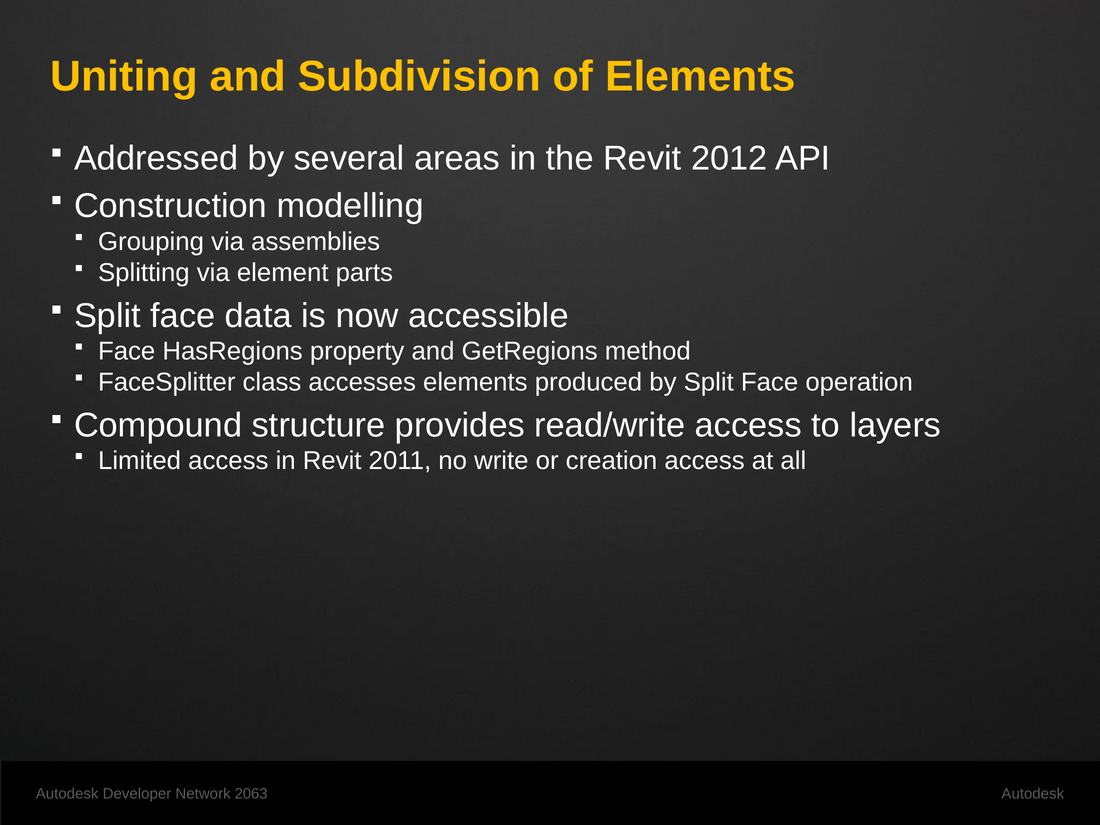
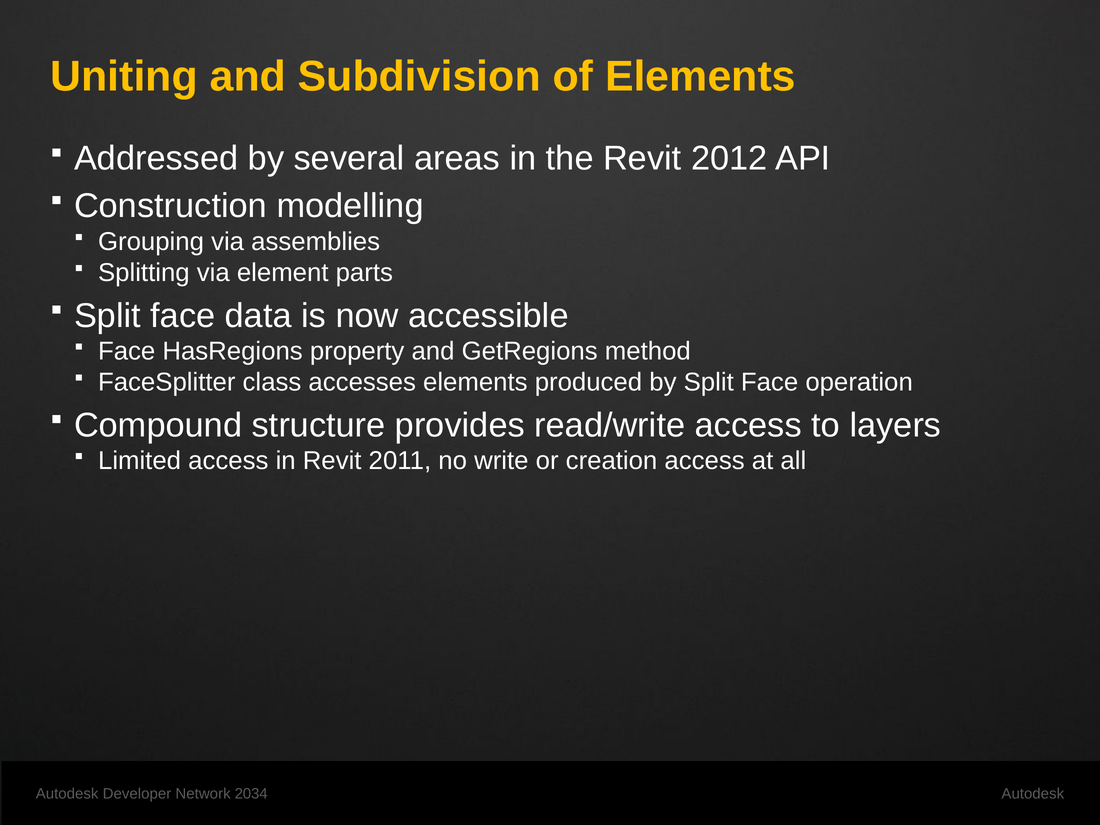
2063: 2063 -> 2034
